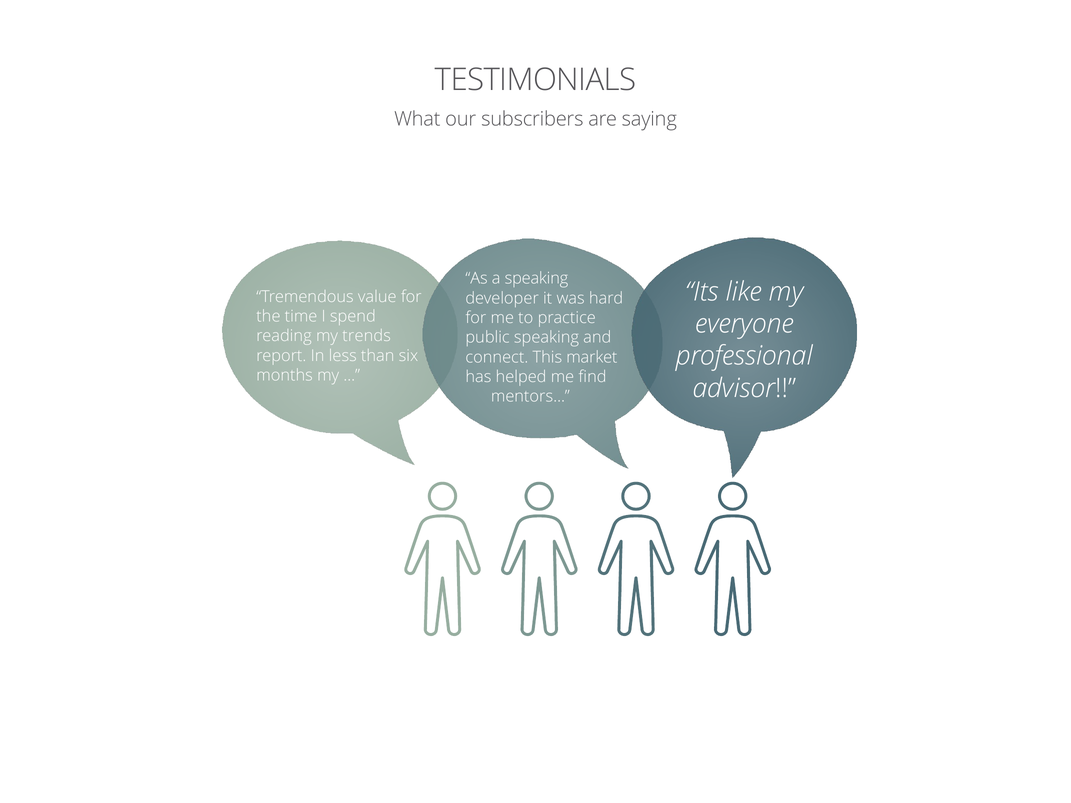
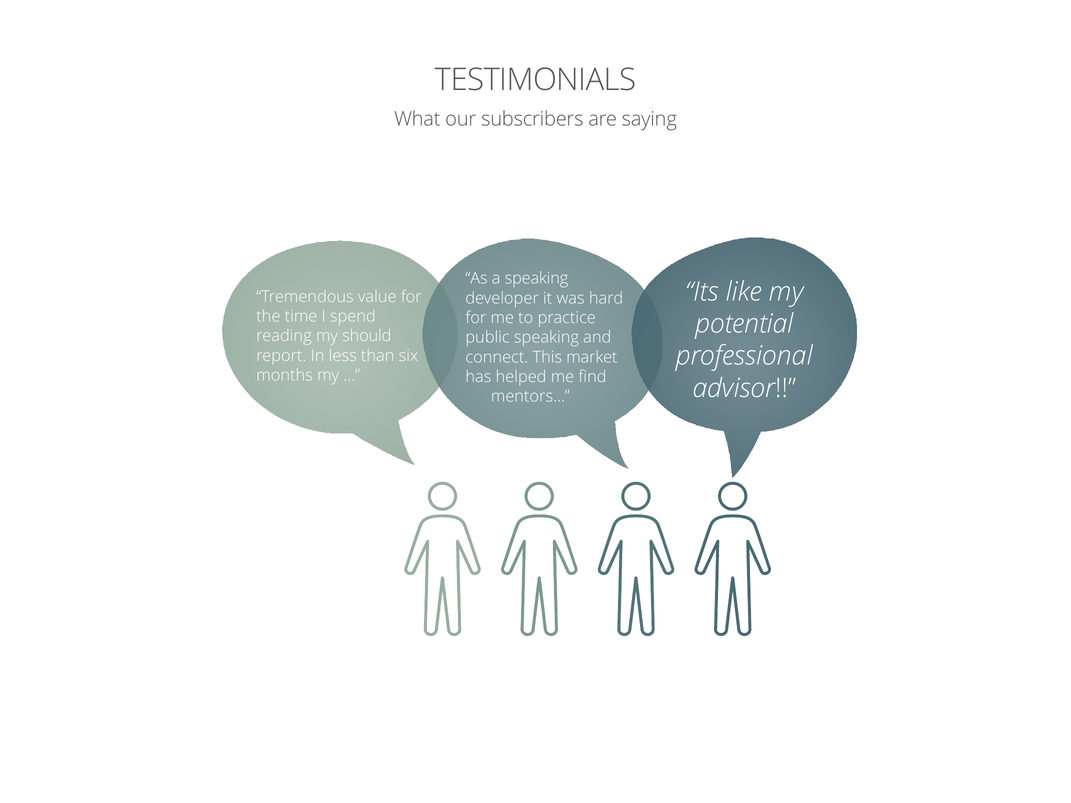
everyone: everyone -> potential
trends: trends -> should
